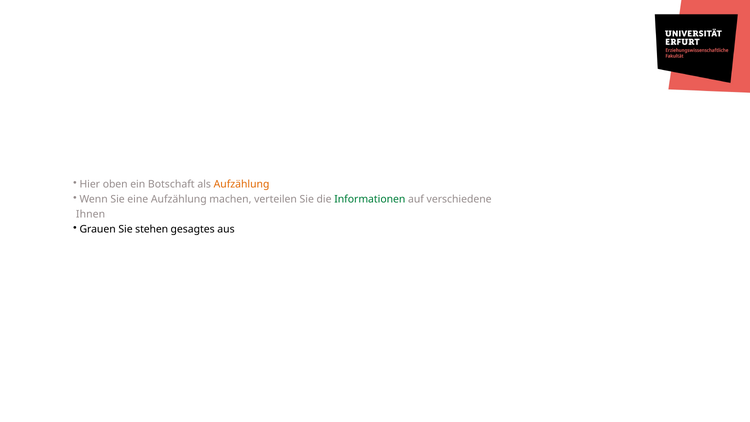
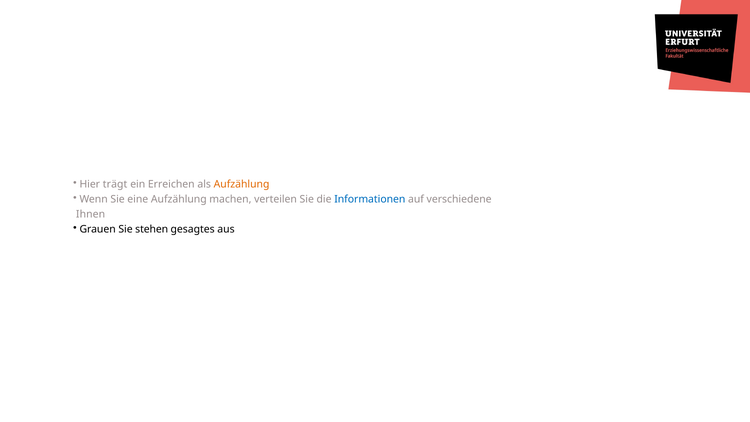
oben: oben -> trägt
Botschaft: Botschaft -> Erreichen
Informationen colour: green -> blue
